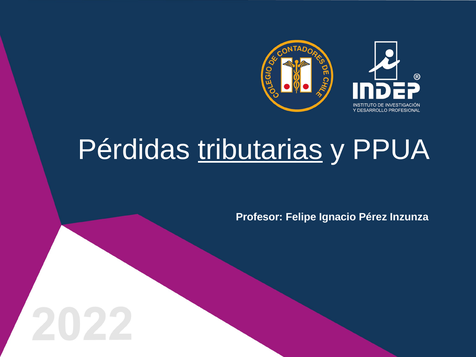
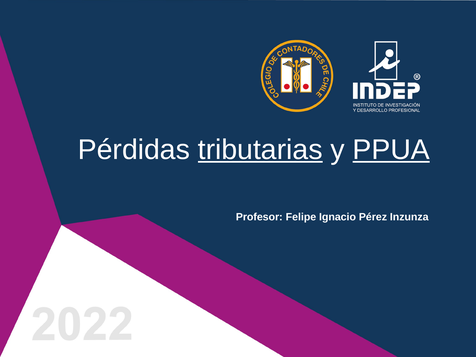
PPUA underline: none -> present
